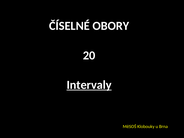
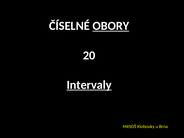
OBORY underline: none -> present
